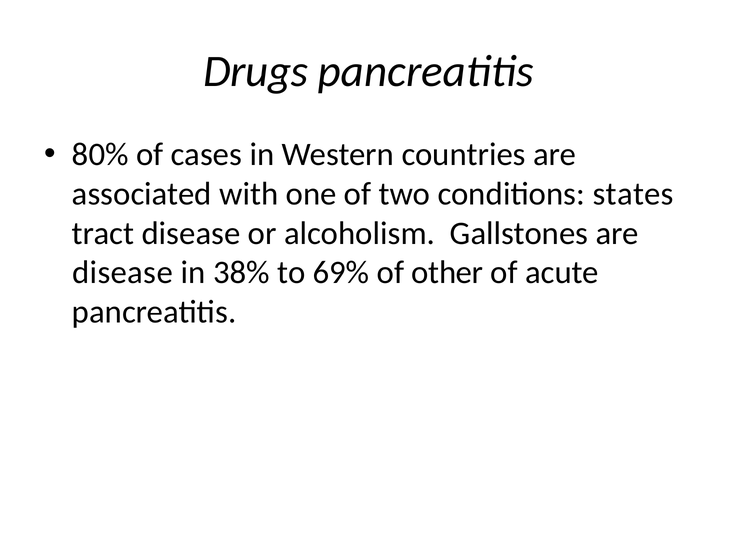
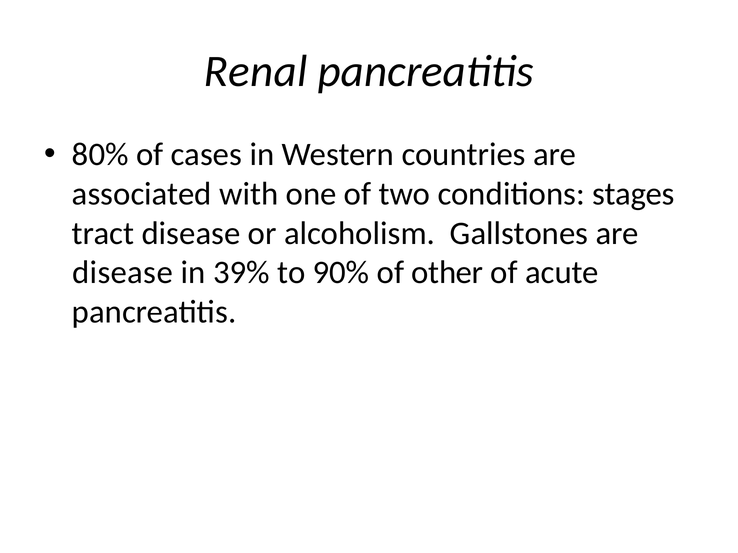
Drugs: Drugs -> Renal
states: states -> stages
38%: 38% -> 39%
69%: 69% -> 90%
